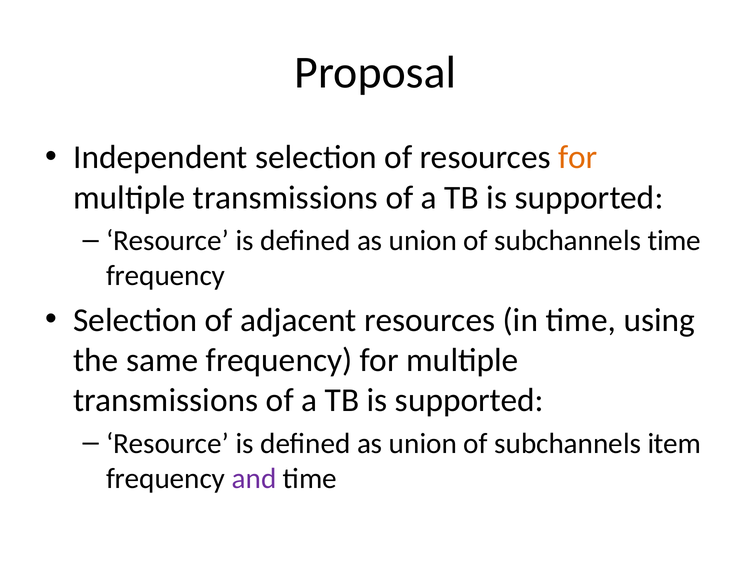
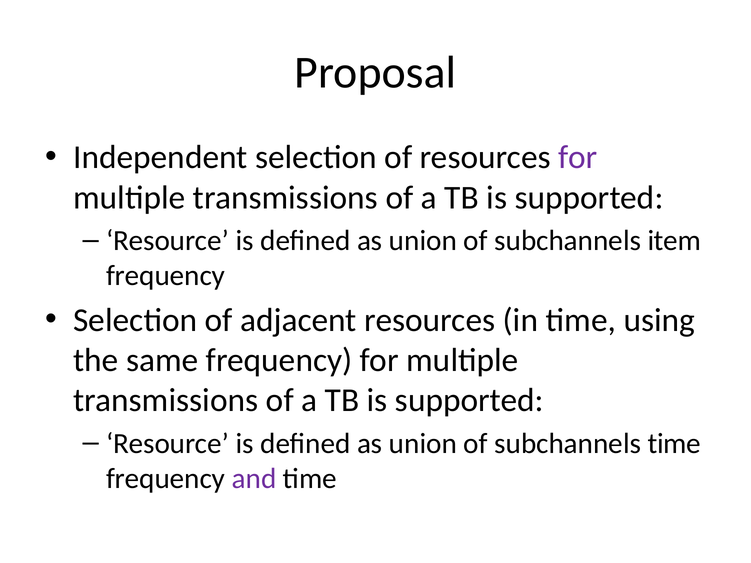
for at (578, 158) colour: orange -> purple
subchannels time: time -> item
subchannels item: item -> time
